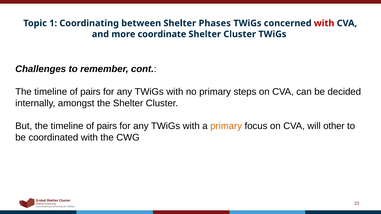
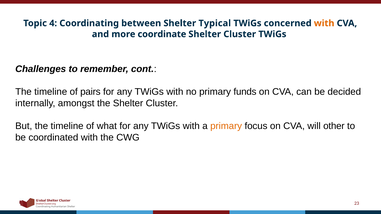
1: 1 -> 4
Phases: Phases -> Typical
with at (324, 23) colour: red -> orange
steps: steps -> funds
pairs at (107, 126): pairs -> what
